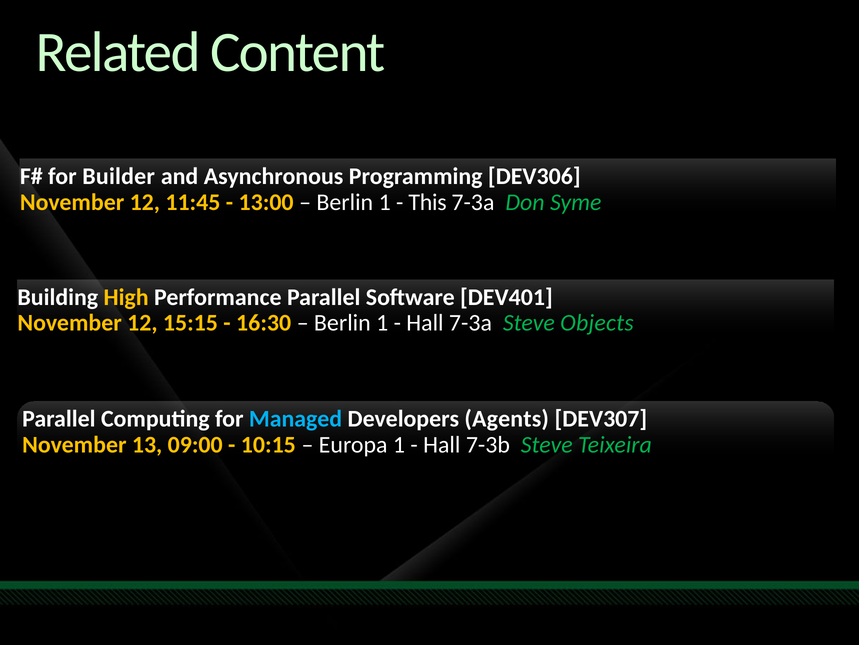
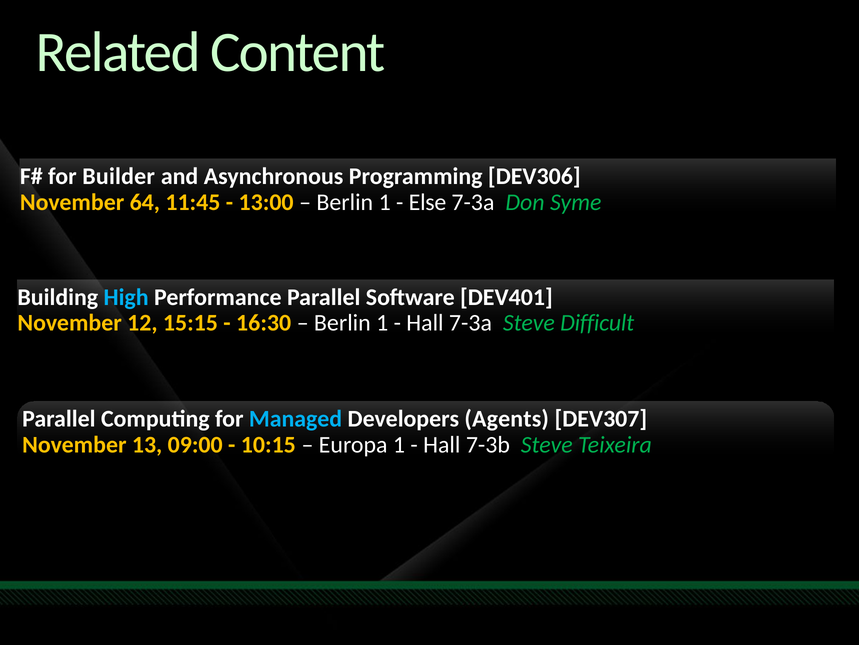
12 at (145, 202): 12 -> 64
This: This -> Else
High colour: yellow -> light blue
Objects: Objects -> Difficult
